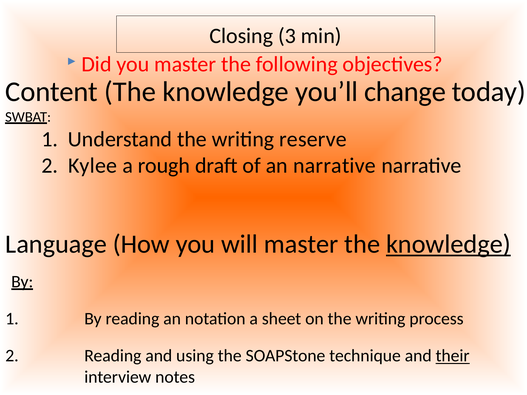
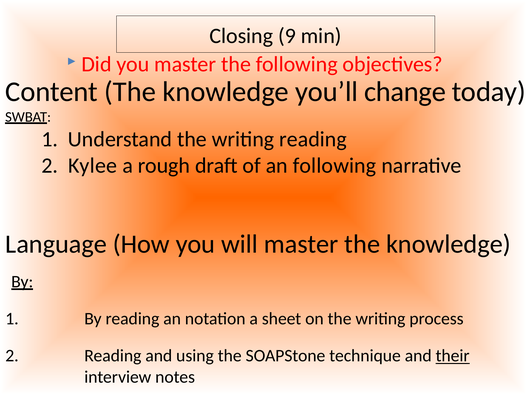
3: 3 -> 9
writing reserve: reserve -> reading
an narrative: narrative -> following
knowledge at (448, 244) underline: present -> none
